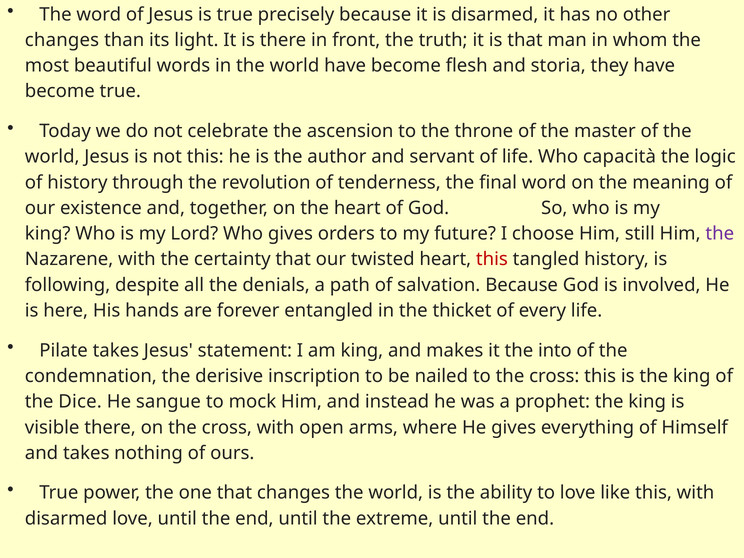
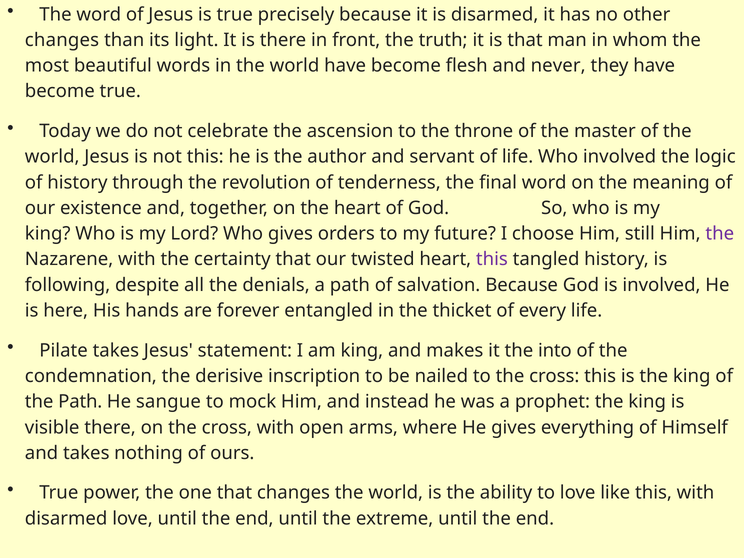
storia: storia -> never
Who capacità: capacità -> involved
this at (492, 259) colour: red -> purple
the Dice: Dice -> Path
